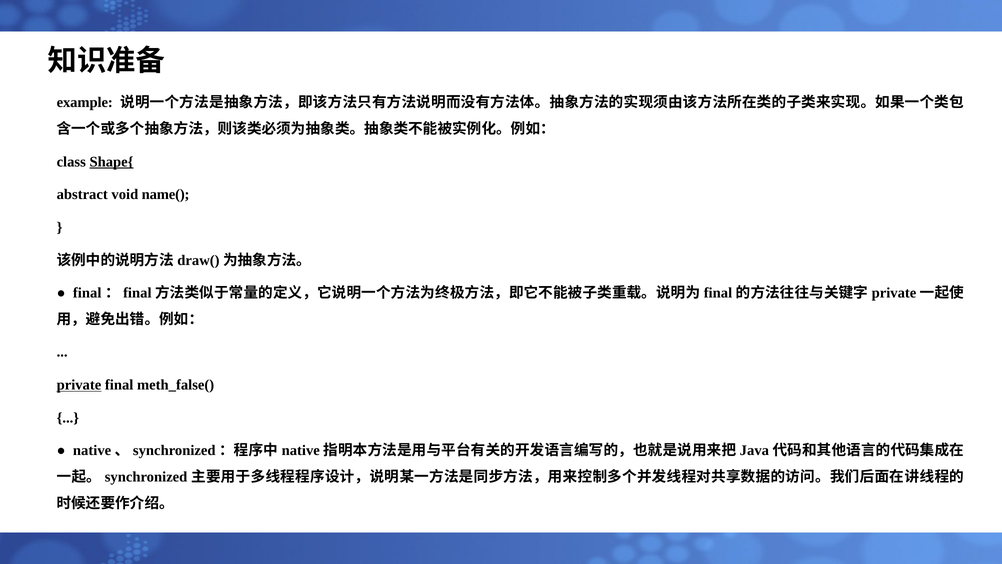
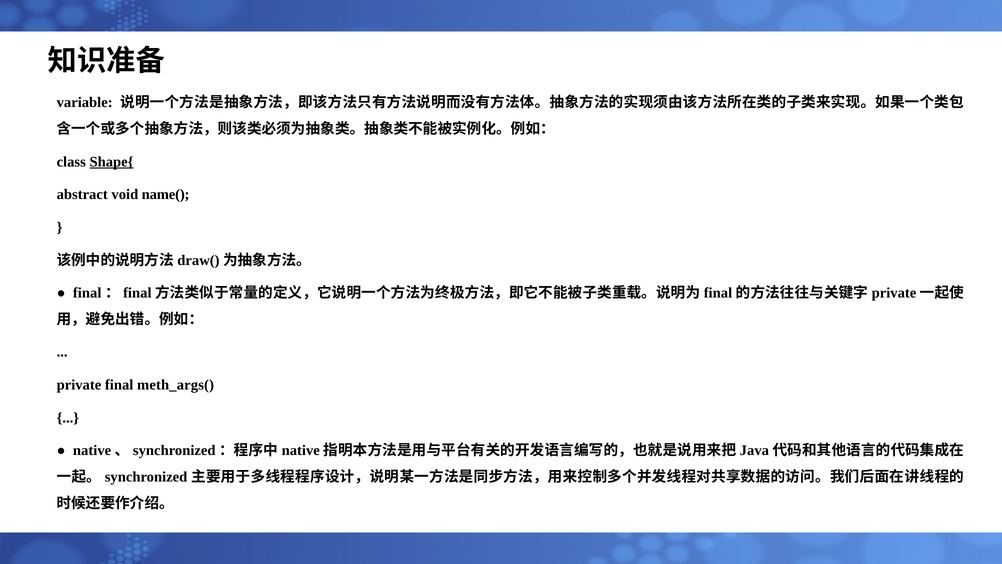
example: example -> variable
private underline: present -> none
meth_false(: meth_false( -> meth_args(
